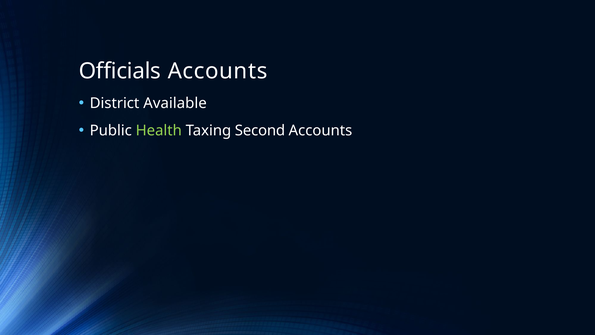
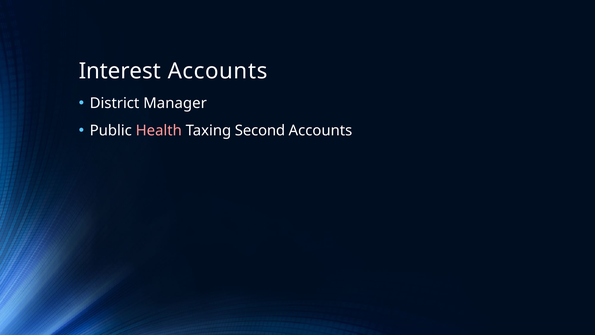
Officials: Officials -> Interest
Available: Available -> Manager
Health colour: light green -> pink
